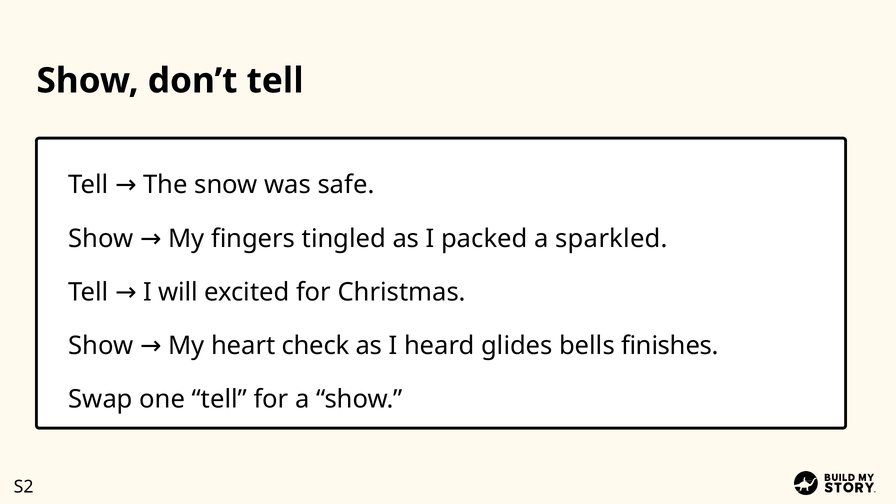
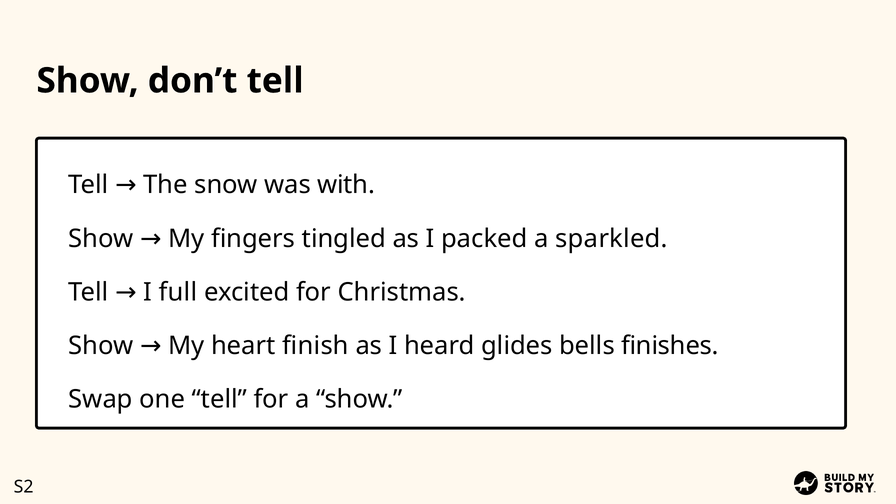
safe: safe -> with
will: will -> full
check: check -> finish
